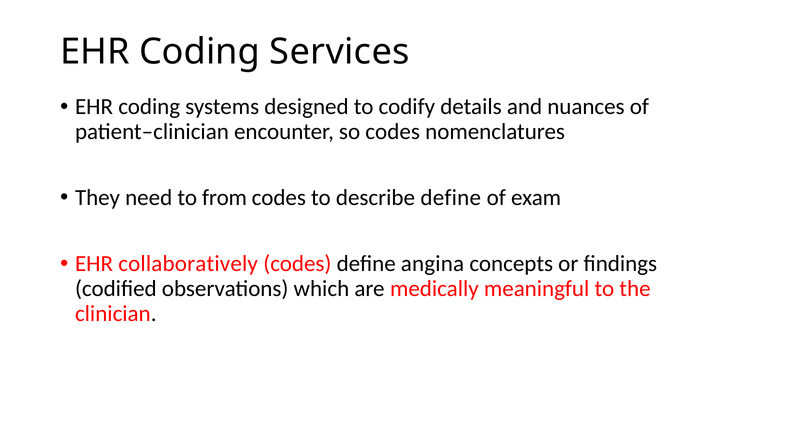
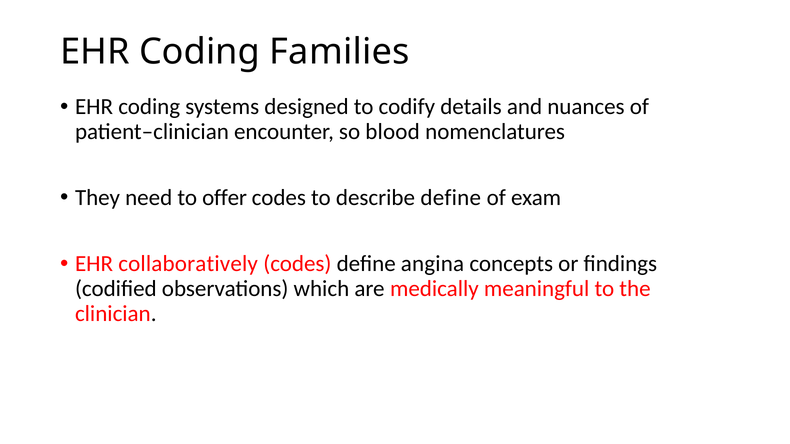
Services: Services -> Families
so codes: codes -> blood
from: from -> offer
